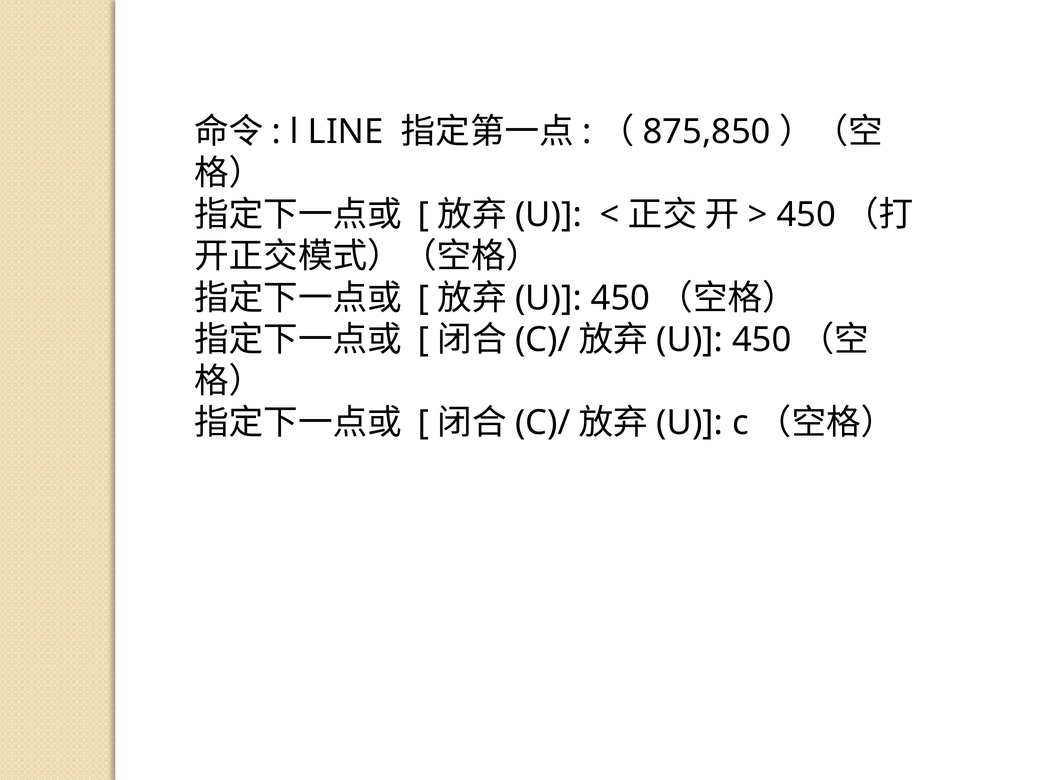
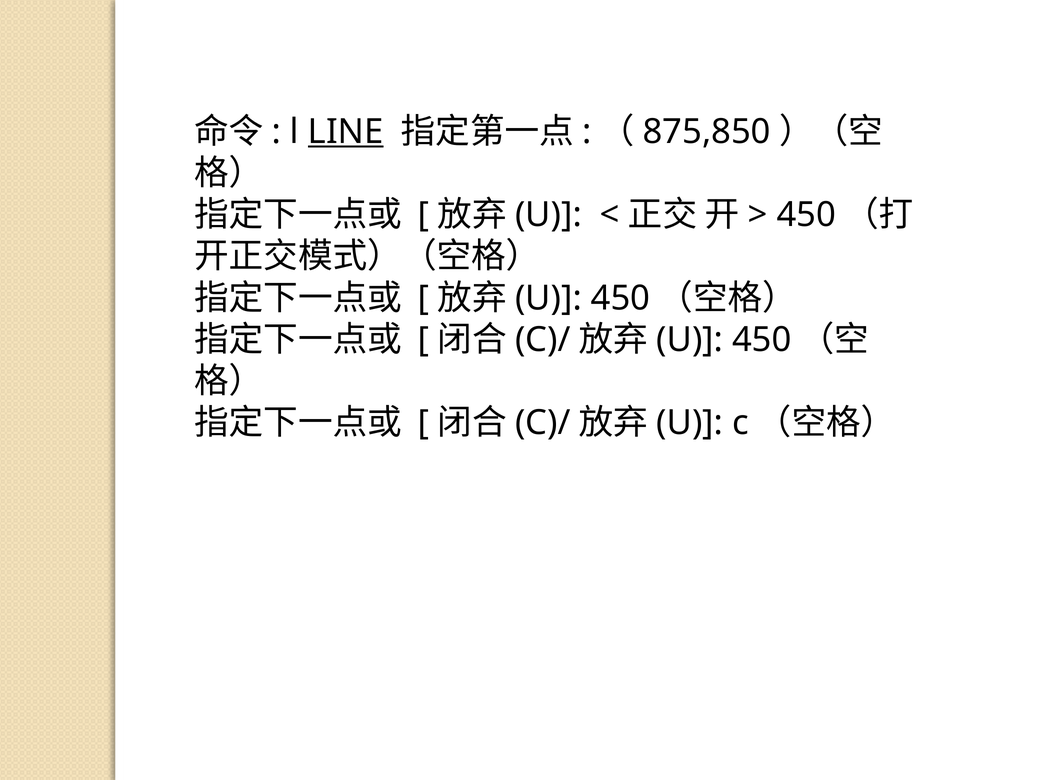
LINE underline: none -> present
